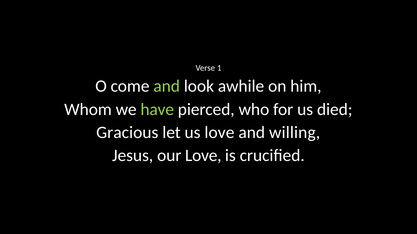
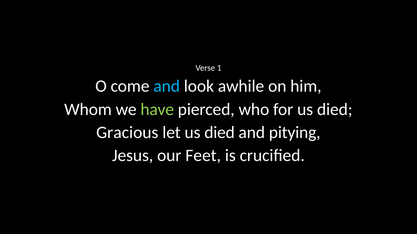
and at (167, 86) colour: light green -> light blue
let us love: love -> died
willing: willing -> pitying
our Love: Love -> Feet
